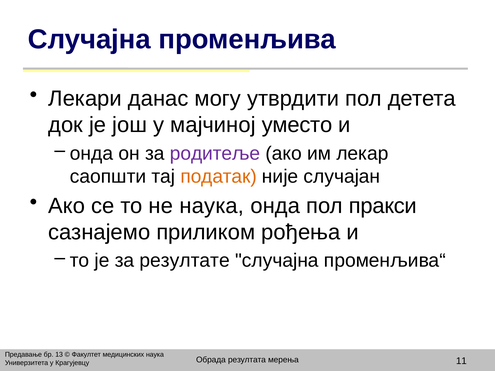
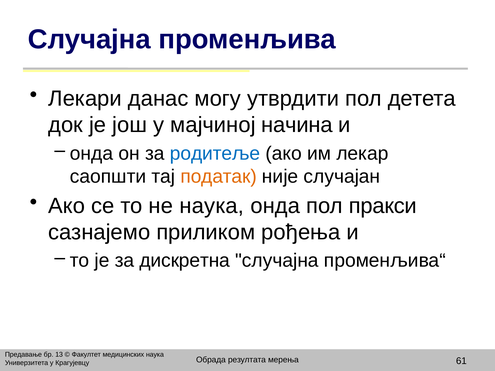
уместо: уместо -> начина
родитеље colour: purple -> blue
резултате: резултате -> дискретна
11: 11 -> 61
